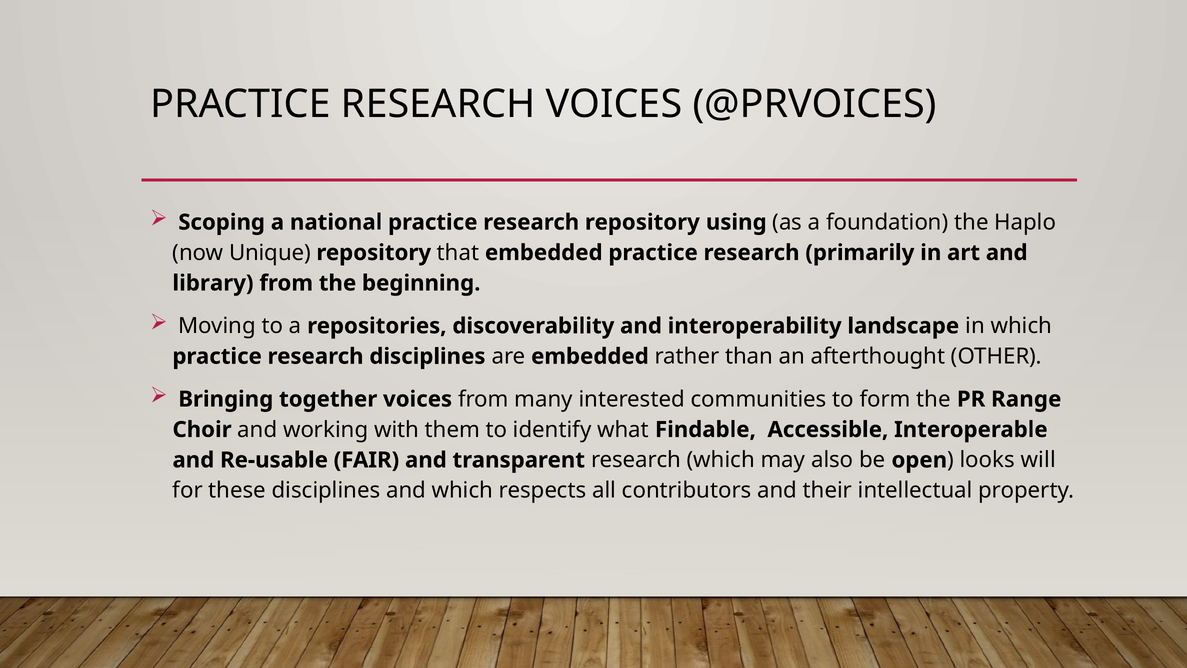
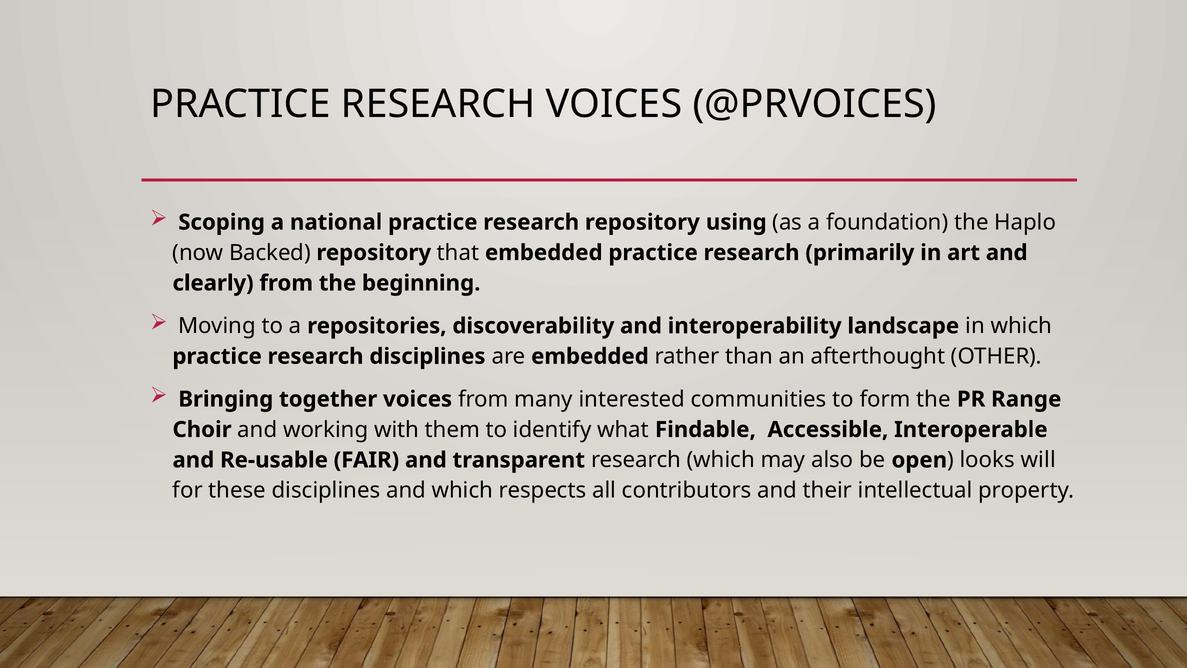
Unique: Unique -> Backed
library: library -> clearly
